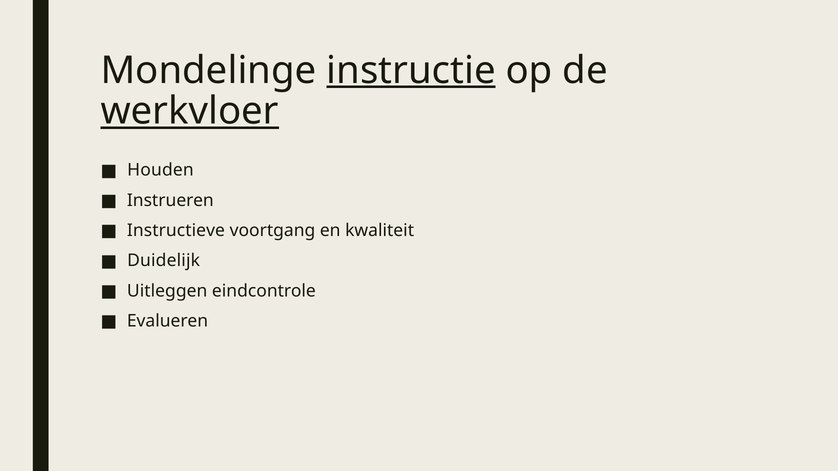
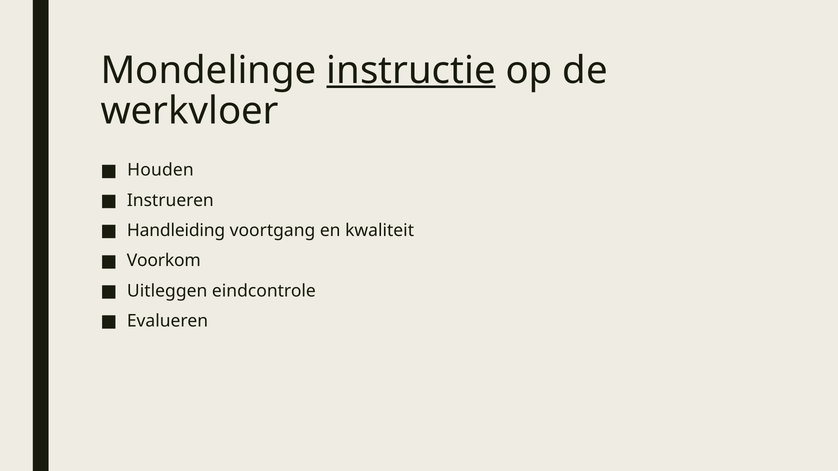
werkvloer underline: present -> none
Instructieve: Instructieve -> Handleiding
Duidelijk: Duidelijk -> Voorkom
